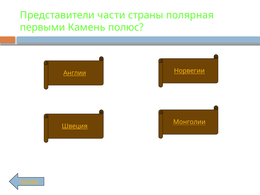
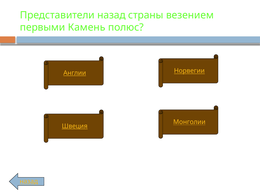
Представители части: части -> назад
полярная: полярная -> везением
